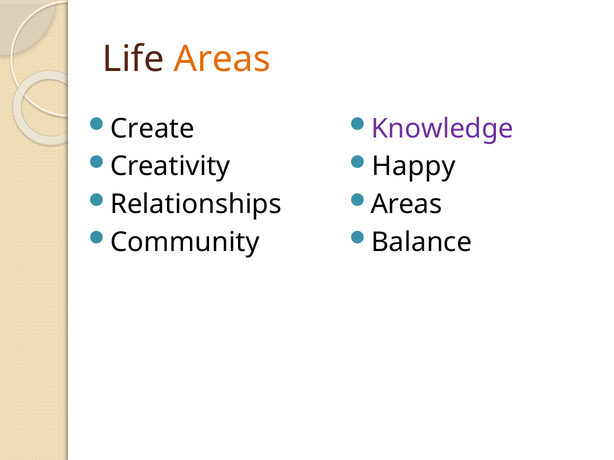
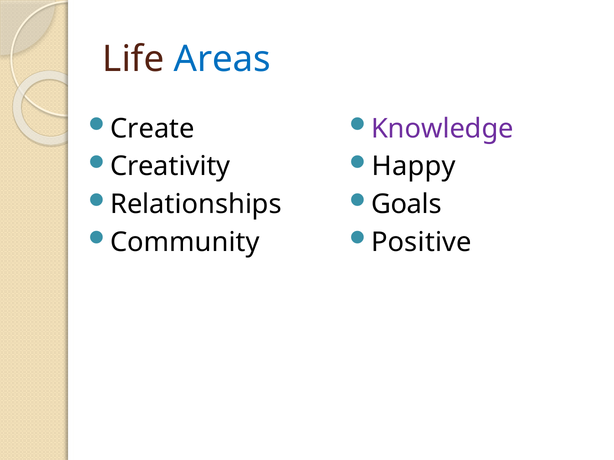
Areas at (222, 59) colour: orange -> blue
Areas at (406, 205): Areas -> Goals
Balance: Balance -> Positive
